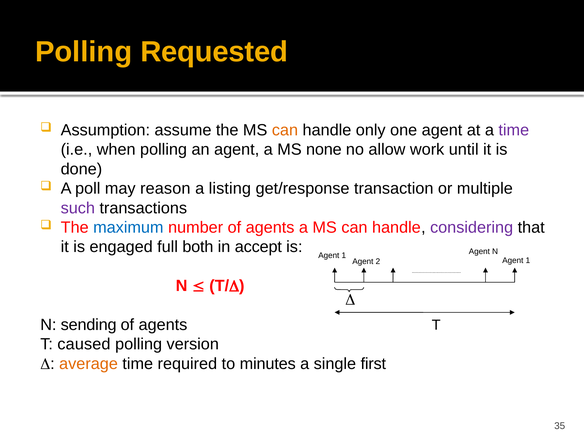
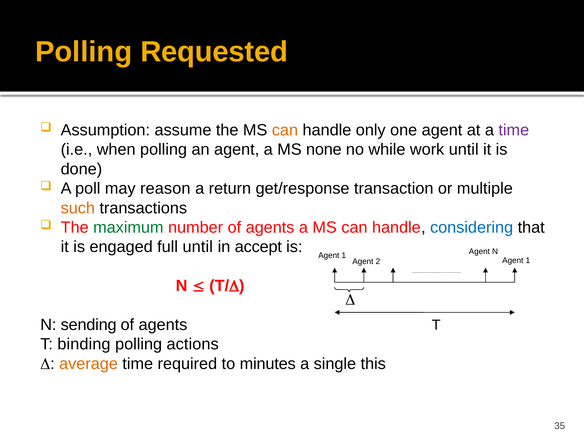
allow: allow -> while
listing: listing -> return
such colour: purple -> orange
maximum colour: blue -> green
considering colour: purple -> blue
full both: both -> until
caused: caused -> binding
version: version -> actions
first: first -> this
